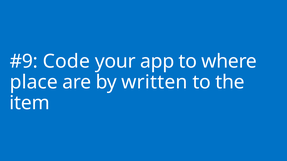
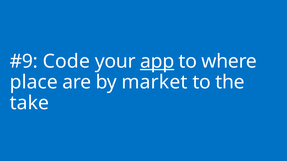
app underline: none -> present
written: written -> market
item: item -> take
